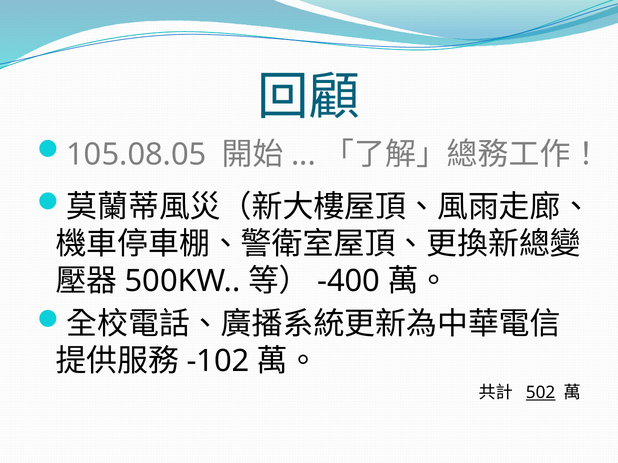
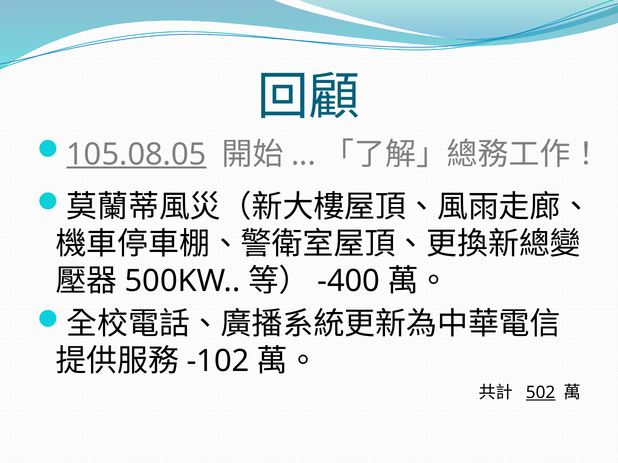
105.08.05 underline: none -> present
